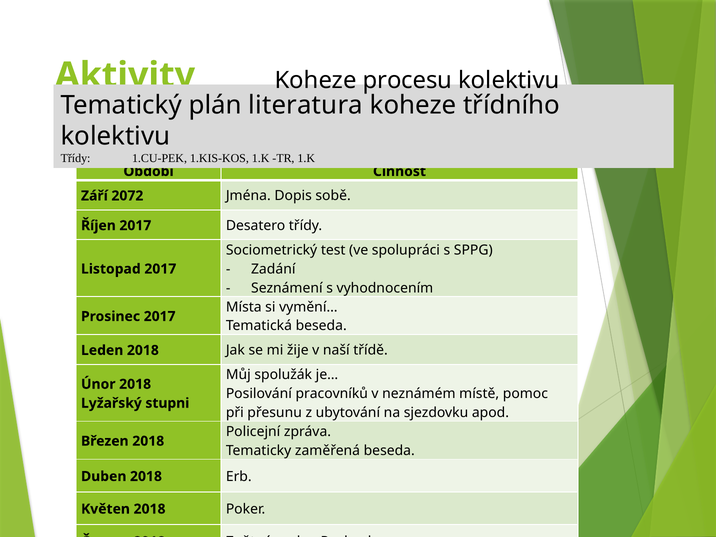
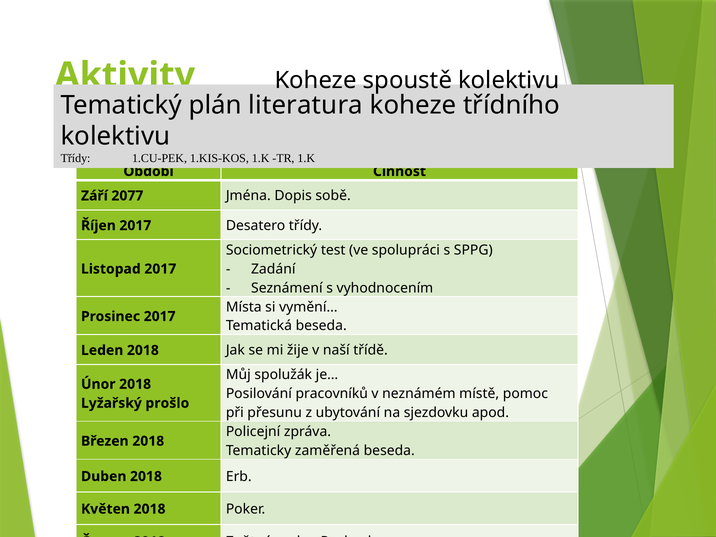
procesu: procesu -> spoustě
2072: 2072 -> 2077
stupni: stupni -> prošlo
